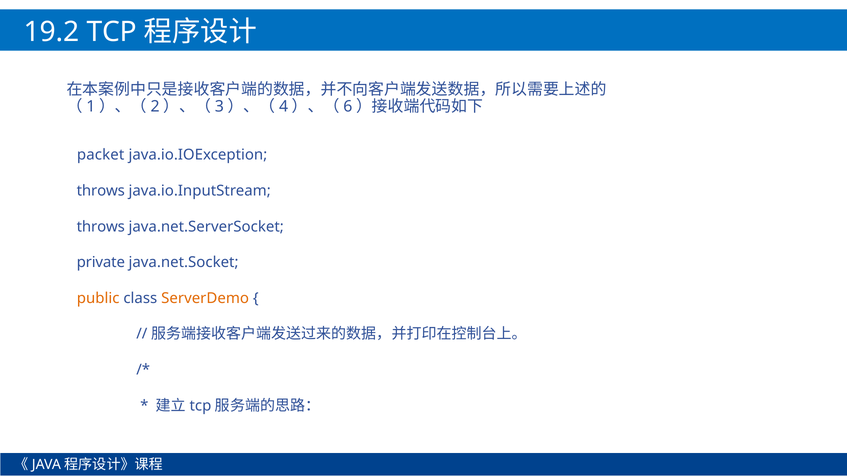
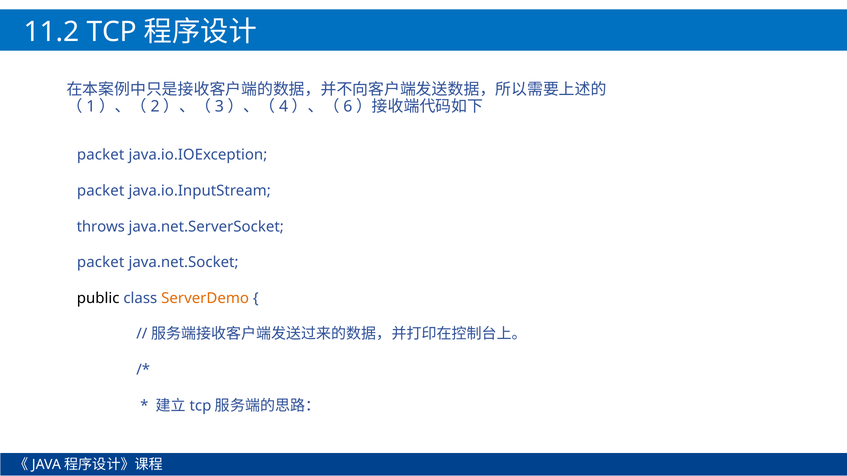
19.2: 19.2 -> 11.2
throws at (101, 191): throws -> packet
private at (101, 263): private -> packet
public colour: orange -> black
